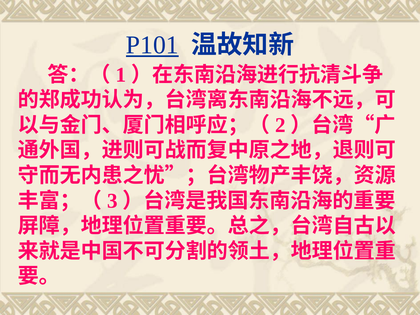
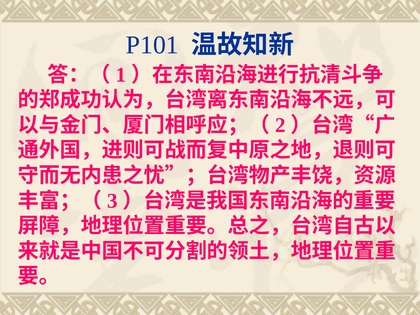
P101 underline: present -> none
